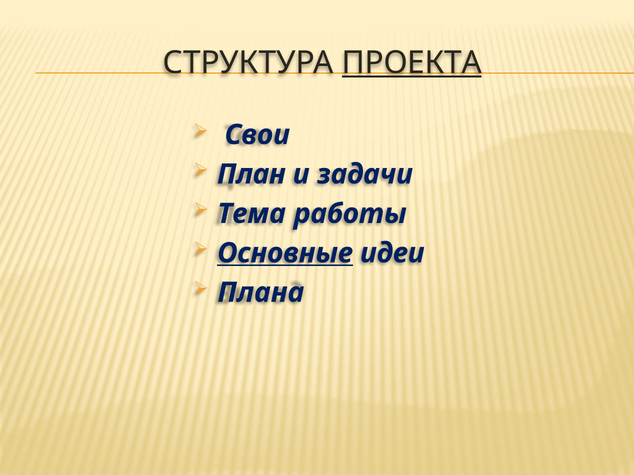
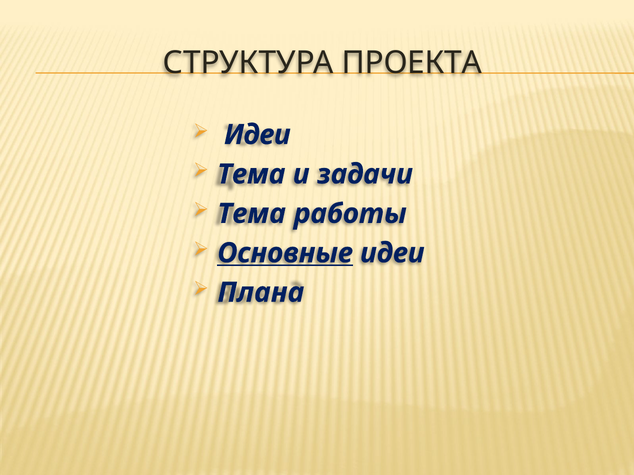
ПРОЕКТА underline: present -> none
Свои at (257, 135): Свои -> Идеи
План at (251, 174): План -> Тема
